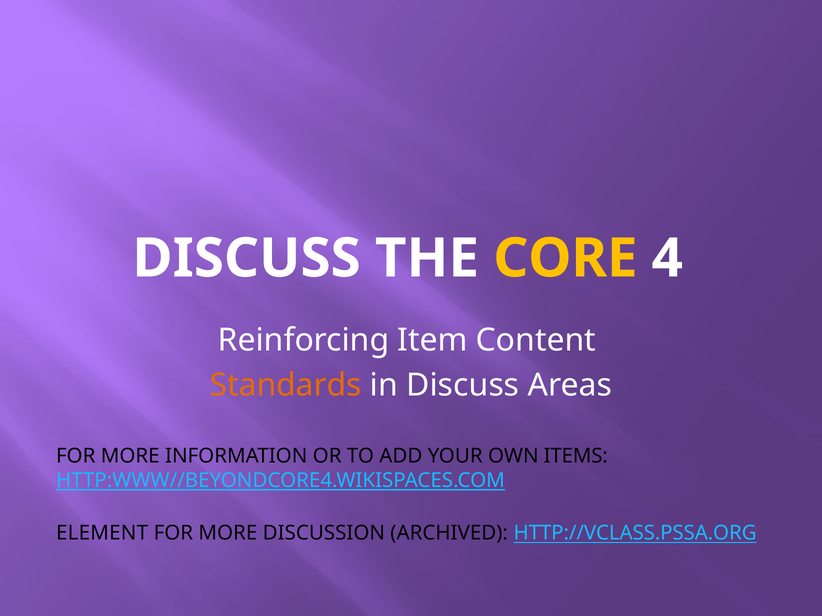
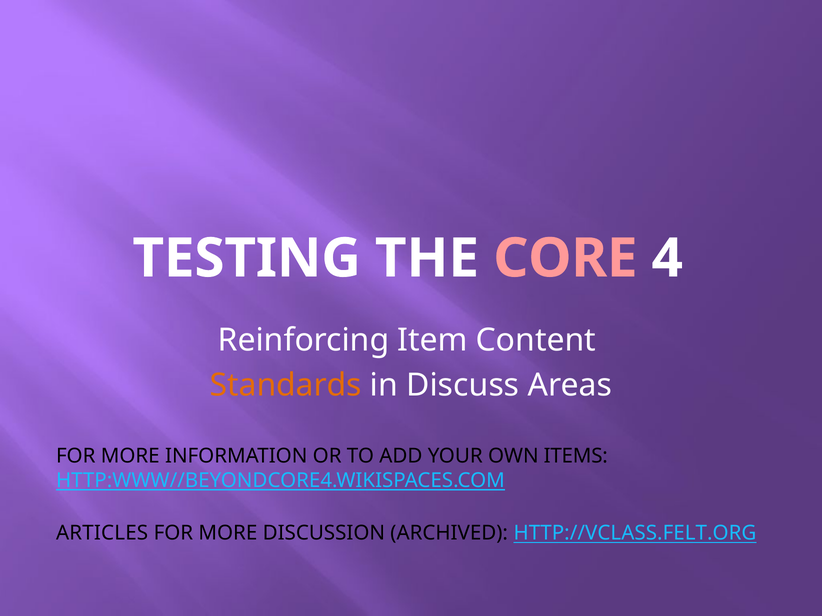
DISCUSS at (247, 259): DISCUSS -> TESTING
CORE colour: yellow -> pink
ELEMENT: ELEMENT -> ARTICLES
HTTP://VCLASS.PSSA.ORG: HTTP://VCLASS.PSSA.ORG -> HTTP://VCLASS.FELT.ORG
